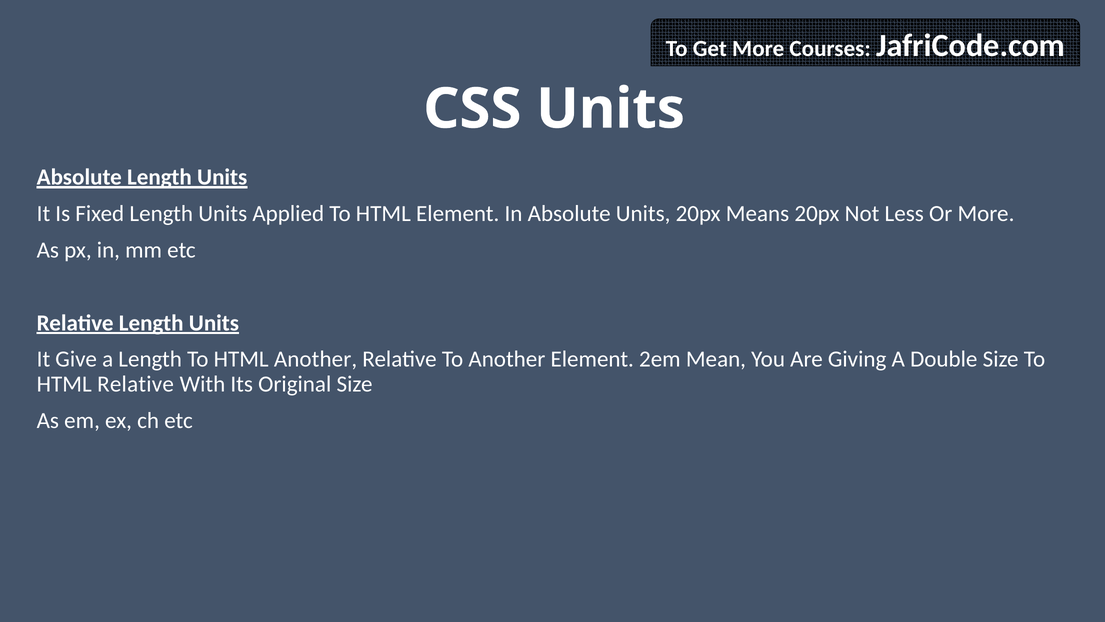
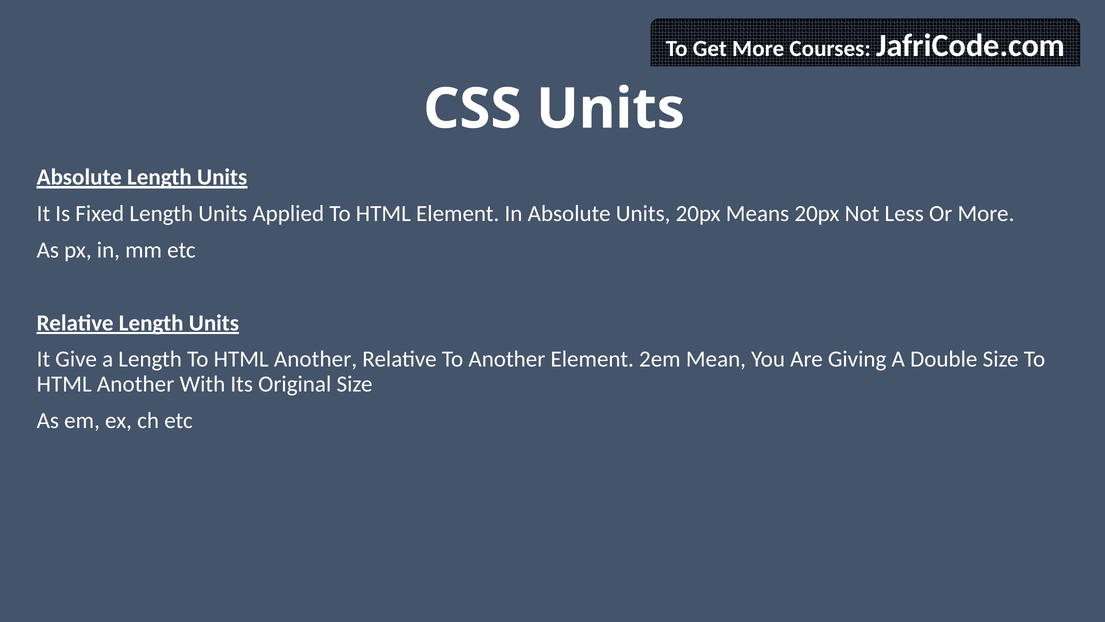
Relative at (136, 384): Relative -> Another
